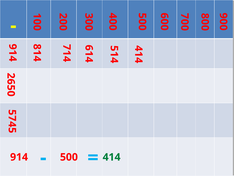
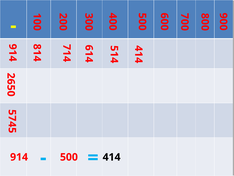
414 colour: green -> black
